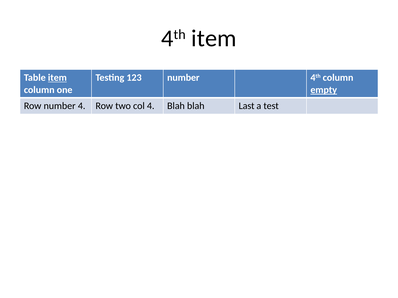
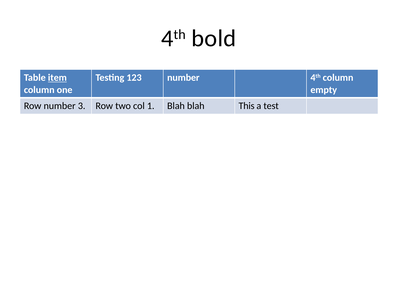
4th item: item -> bold
empty underline: present -> none
number 4: 4 -> 3
col 4: 4 -> 1
Last: Last -> This
